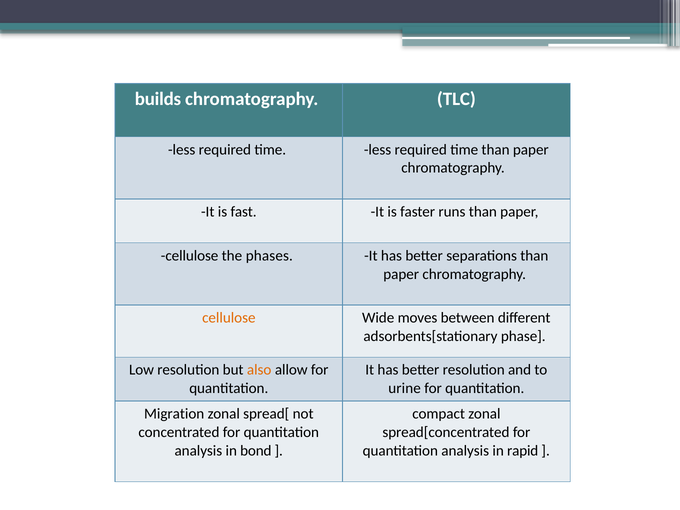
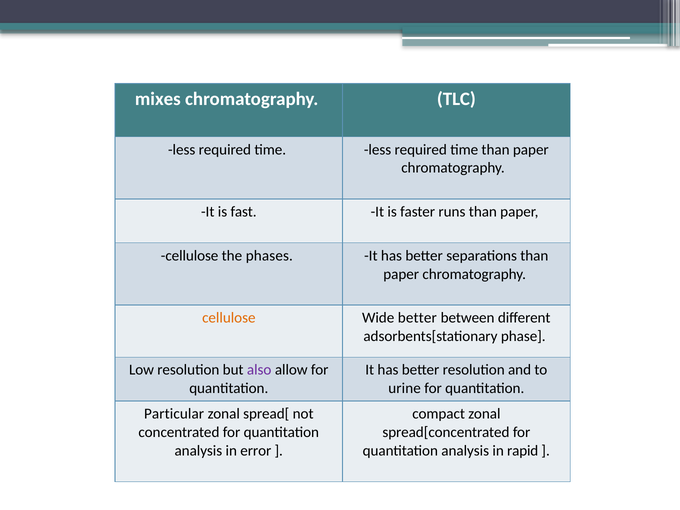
builds: builds -> mixes
Wide moves: moves -> better
also colour: orange -> purple
Migration: Migration -> Particular
bond: bond -> error
